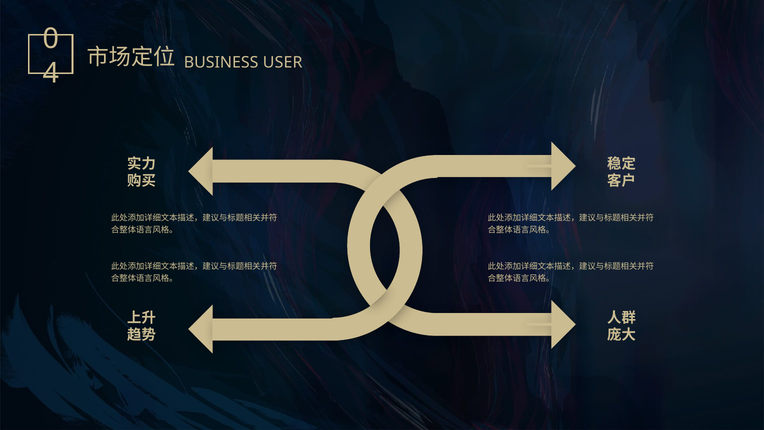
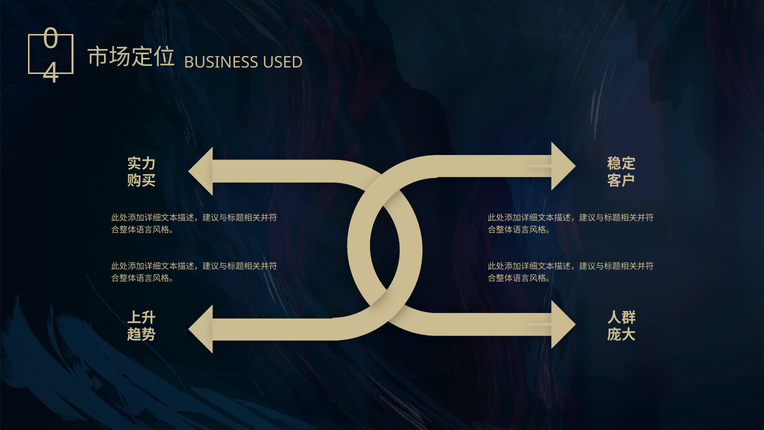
USER: USER -> USED
